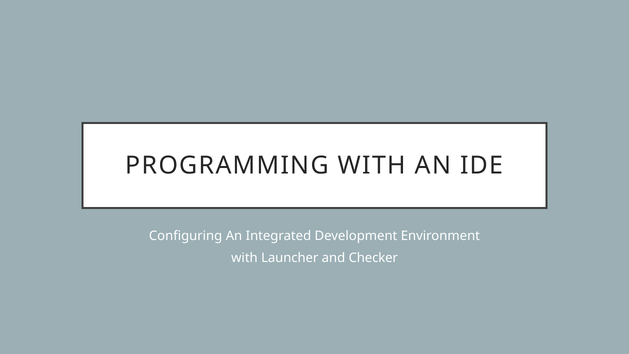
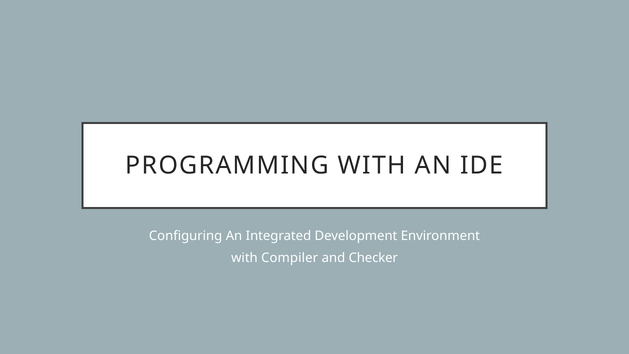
Launcher: Launcher -> Compiler
